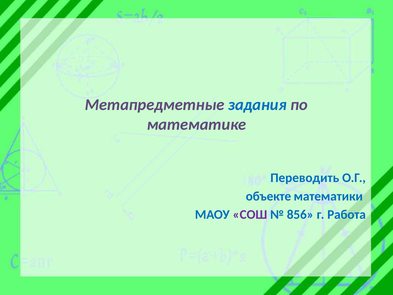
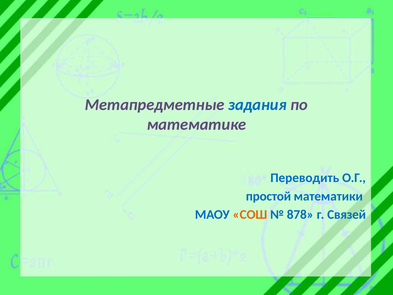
объекте: объекте -> простой
СОШ colour: purple -> orange
856: 856 -> 878
Работа: Работа -> Связей
